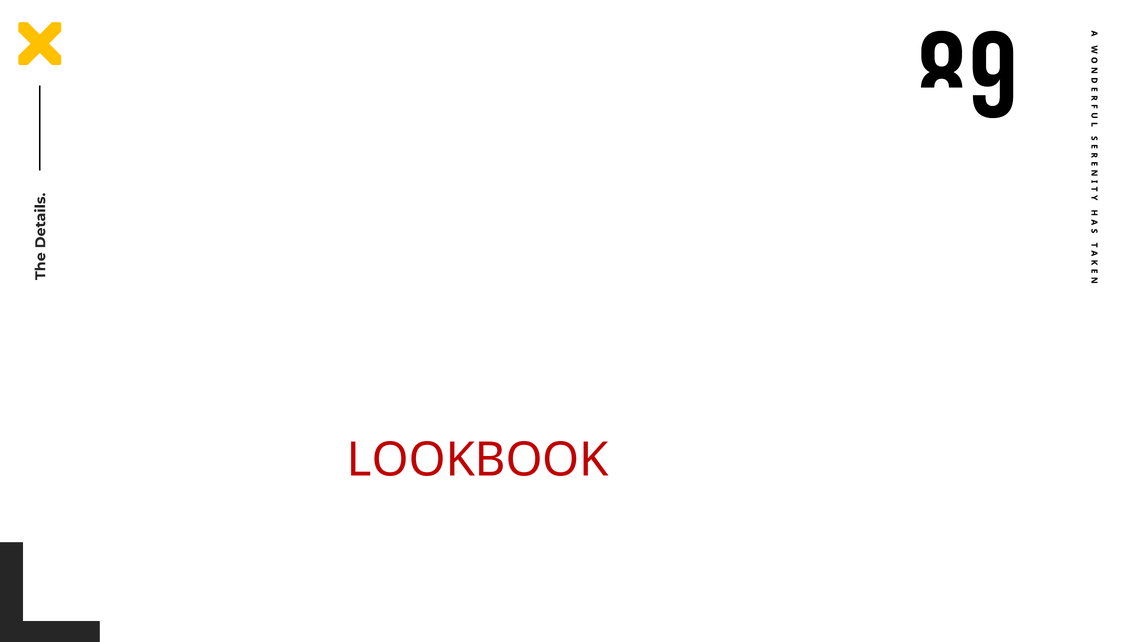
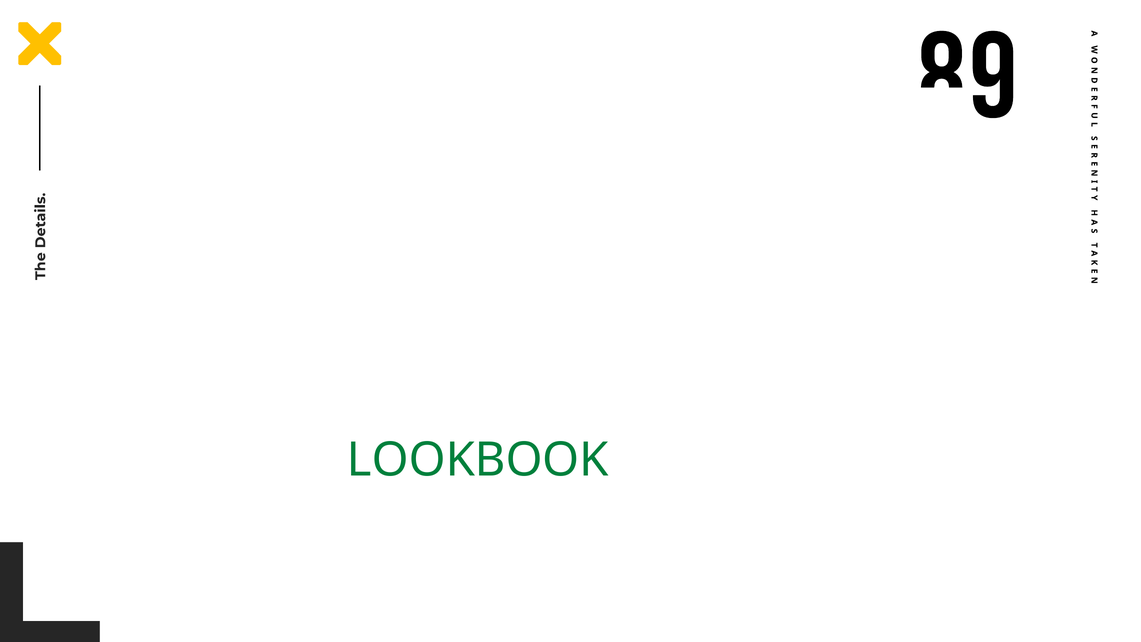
LOOKBOOK colour: red -> green
